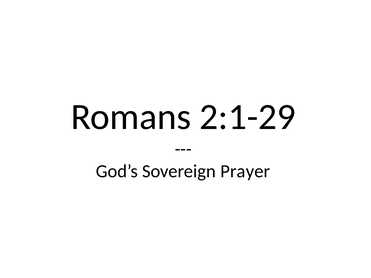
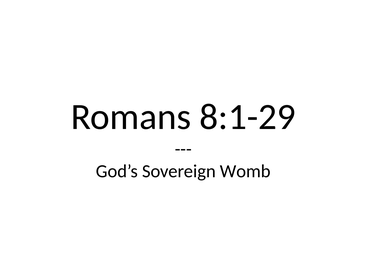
2:1-29: 2:1-29 -> 8:1-29
Prayer: Prayer -> Womb
